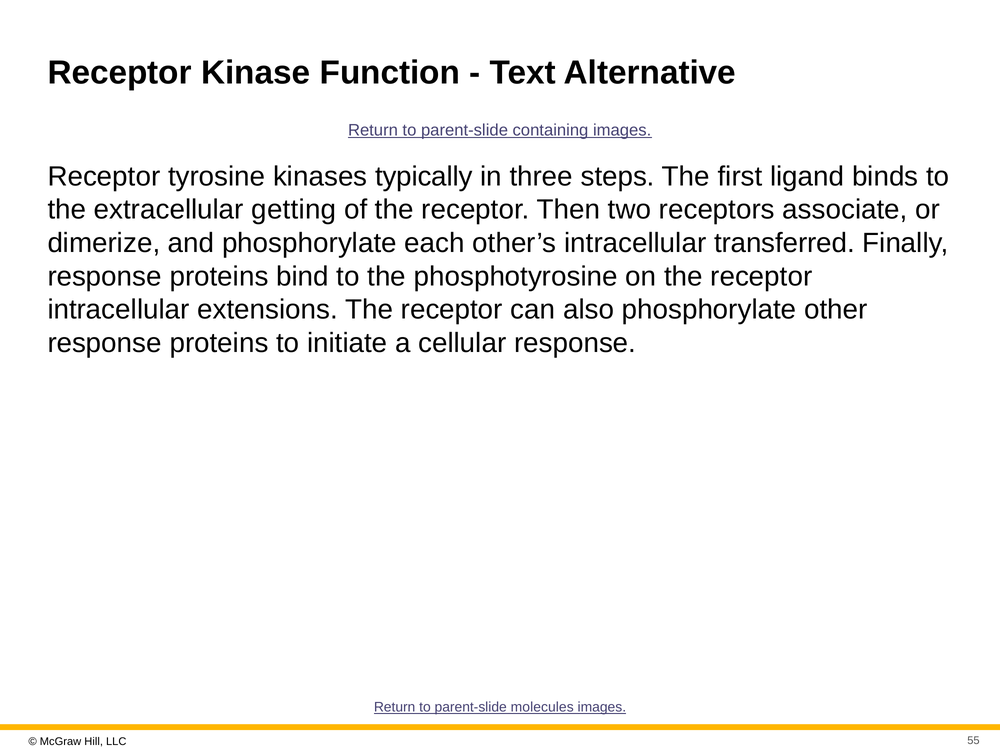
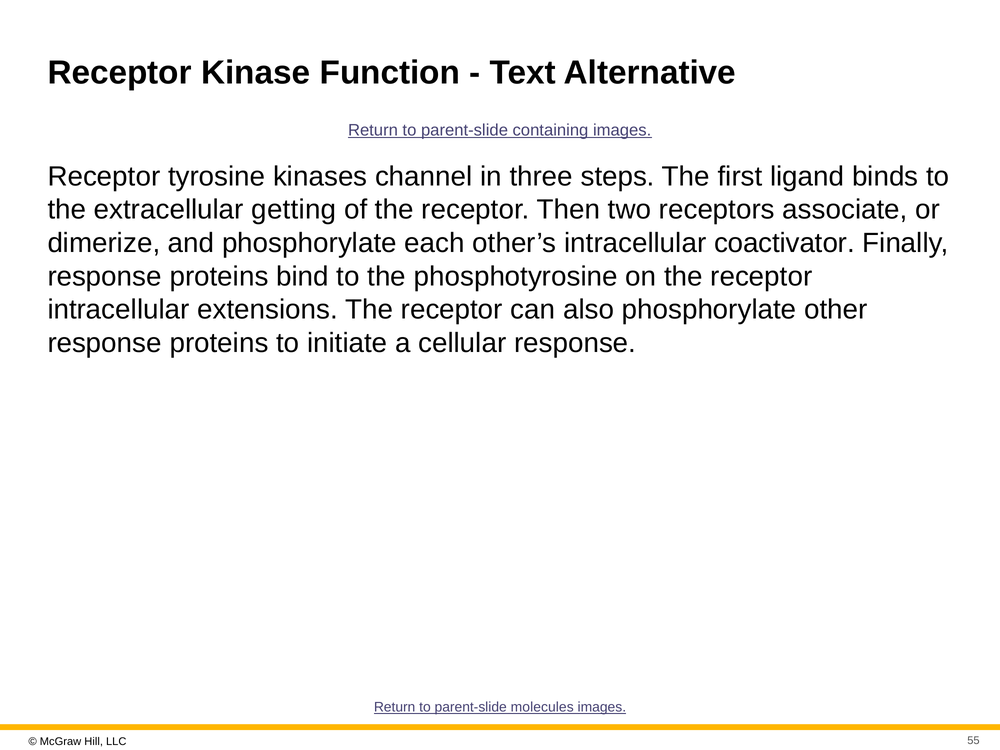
typically: typically -> channel
transferred: transferred -> coactivator
